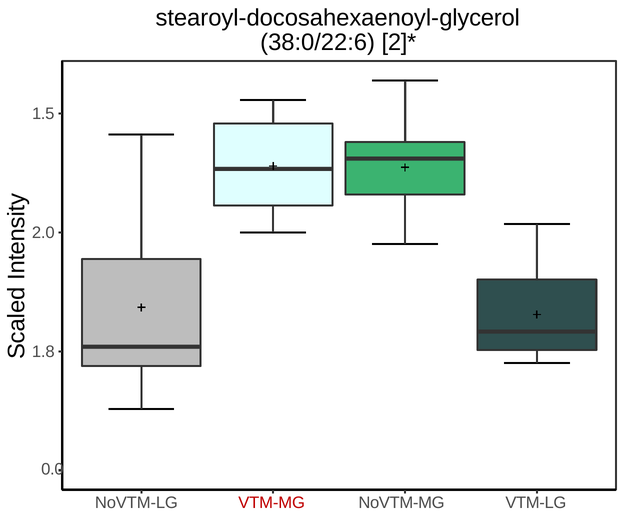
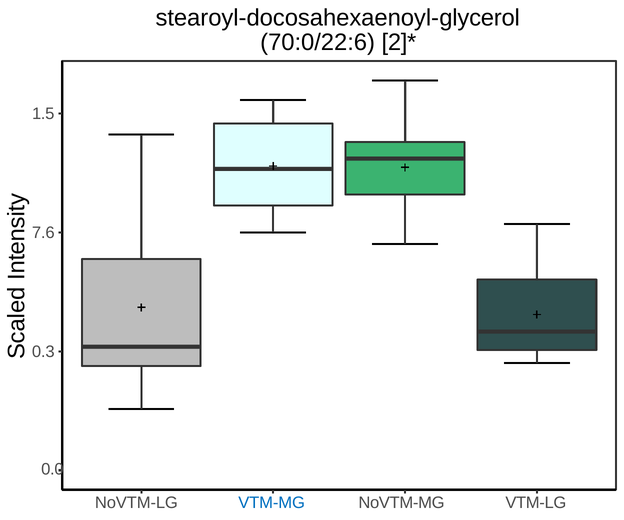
38:0/22:6: 38:0/22:6 -> 70:0/22:6
2.0: 2.0 -> 7.6
1.8: 1.8 -> 0.3
VTM-MG colour: red -> blue
